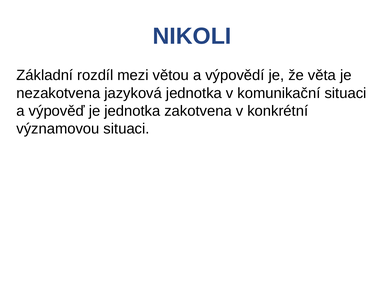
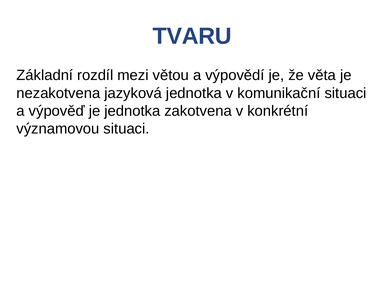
NIKOLI: NIKOLI -> TVARU
